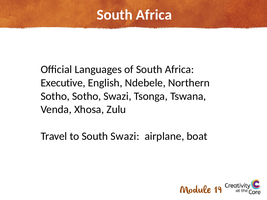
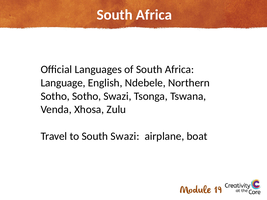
Executive: Executive -> Language
